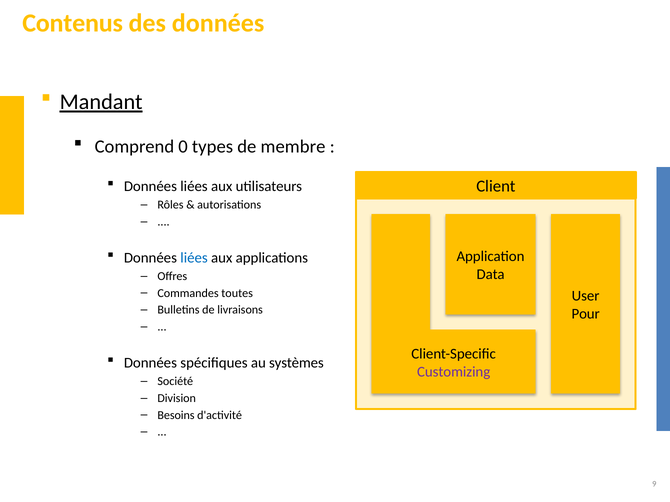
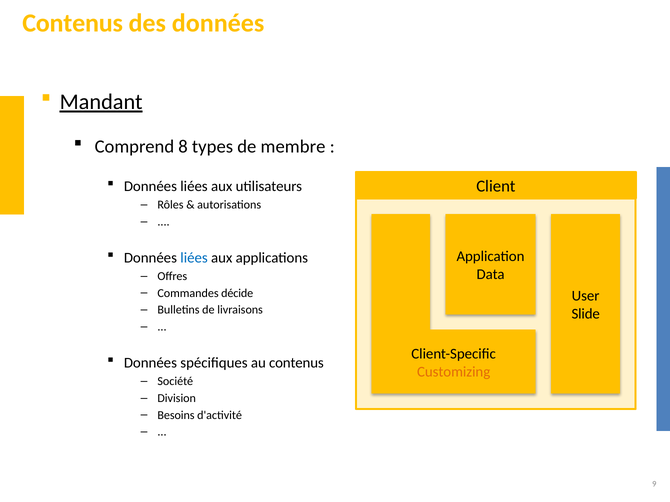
0: 0 -> 8
toutes: toutes -> décide
Pour: Pour -> Slide
au systèmes: systèmes -> contenus
Customizing colour: purple -> orange
